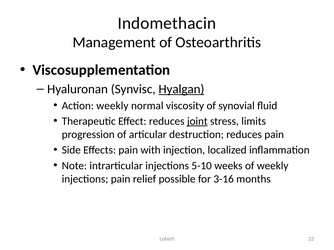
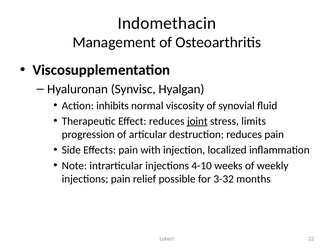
Hyalgan underline: present -> none
Action weekly: weekly -> inhibits
5-10: 5-10 -> 4-10
3-16: 3-16 -> 3-32
